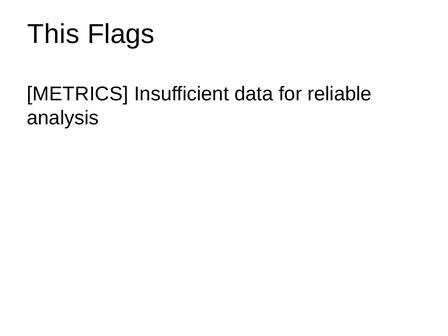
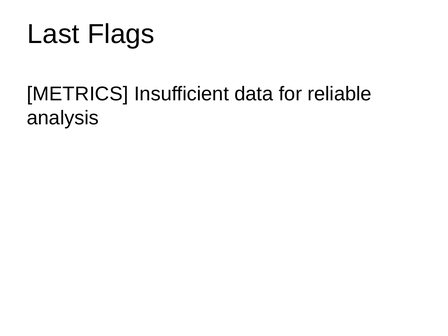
This: This -> Last
